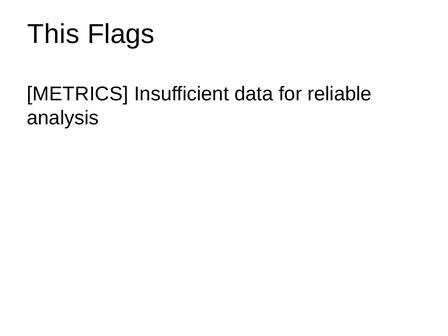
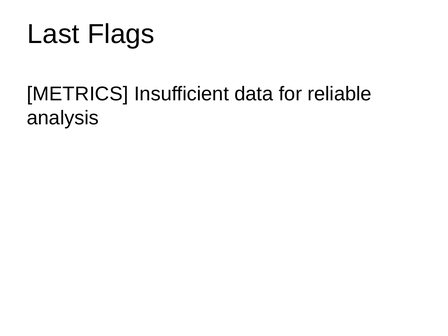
This: This -> Last
